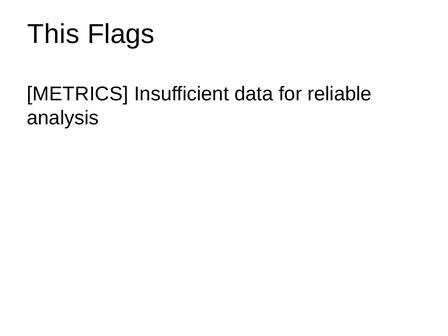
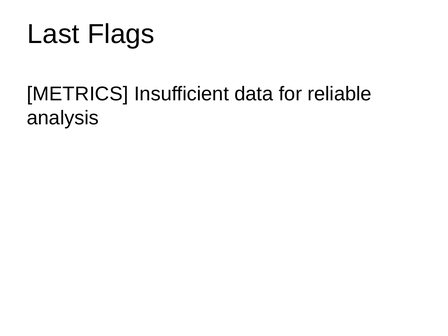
This: This -> Last
